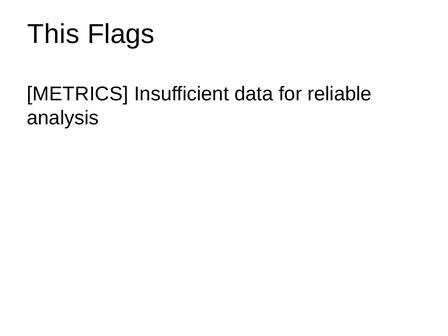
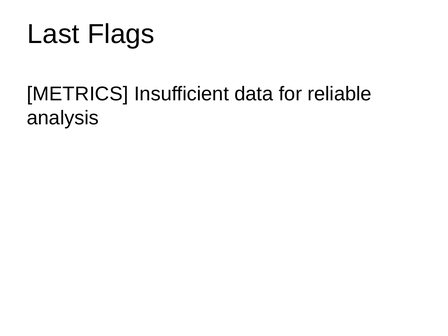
This: This -> Last
